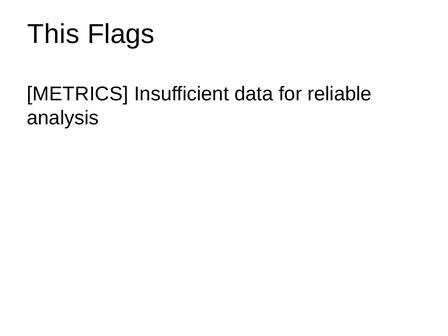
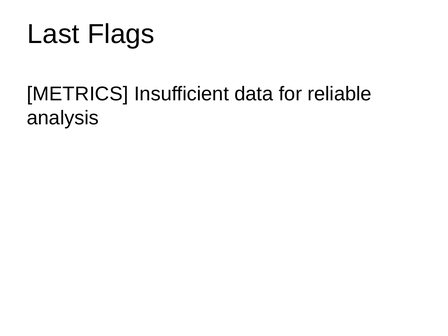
This: This -> Last
